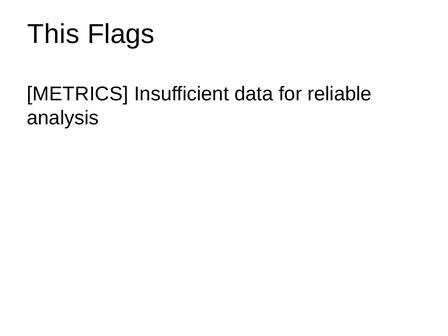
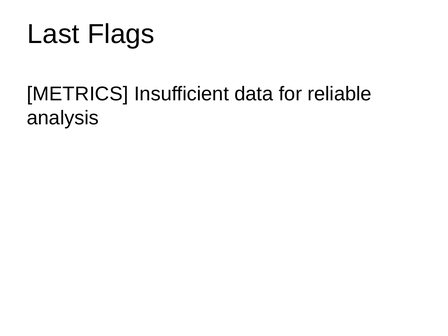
This: This -> Last
